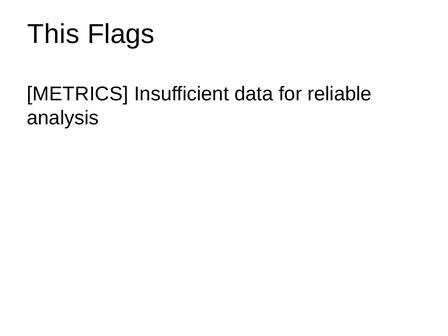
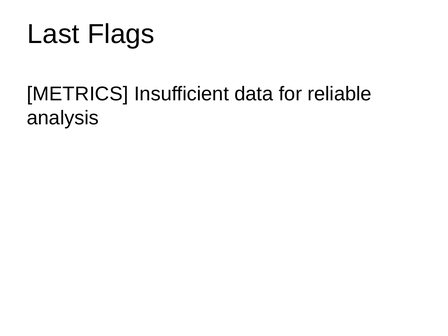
This: This -> Last
